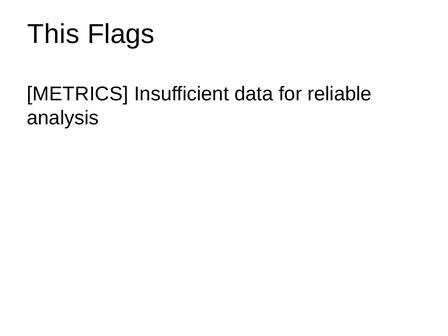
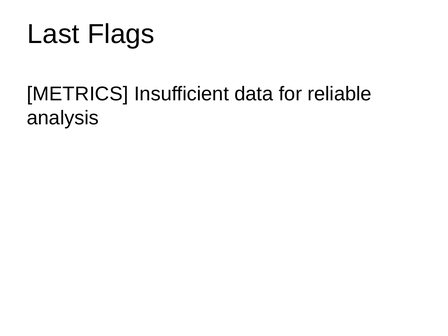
This: This -> Last
